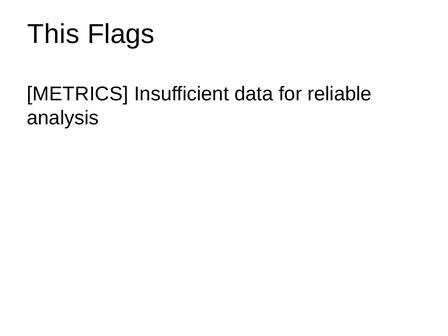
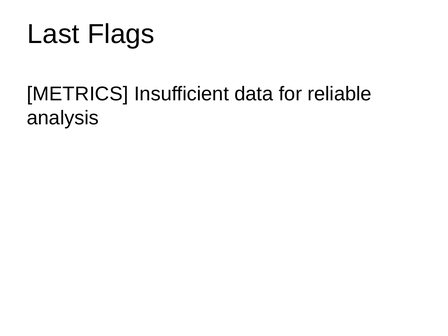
This: This -> Last
